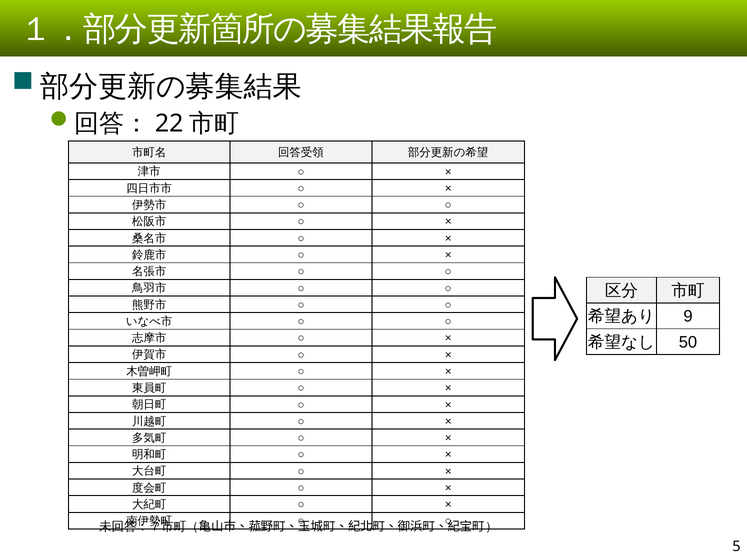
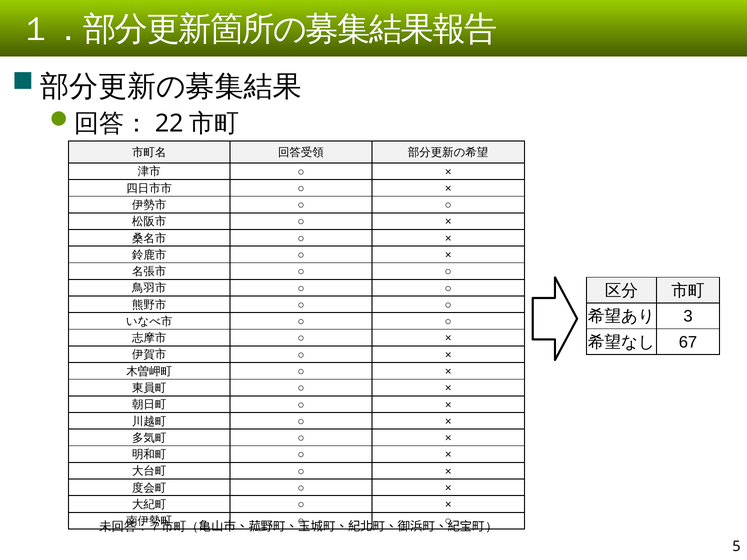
9: 9 -> 3
50: 50 -> 67
